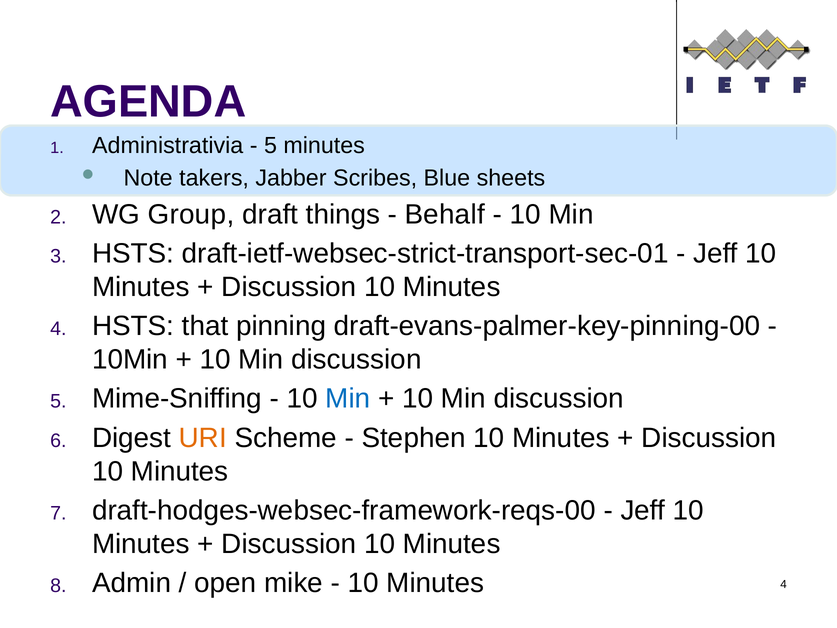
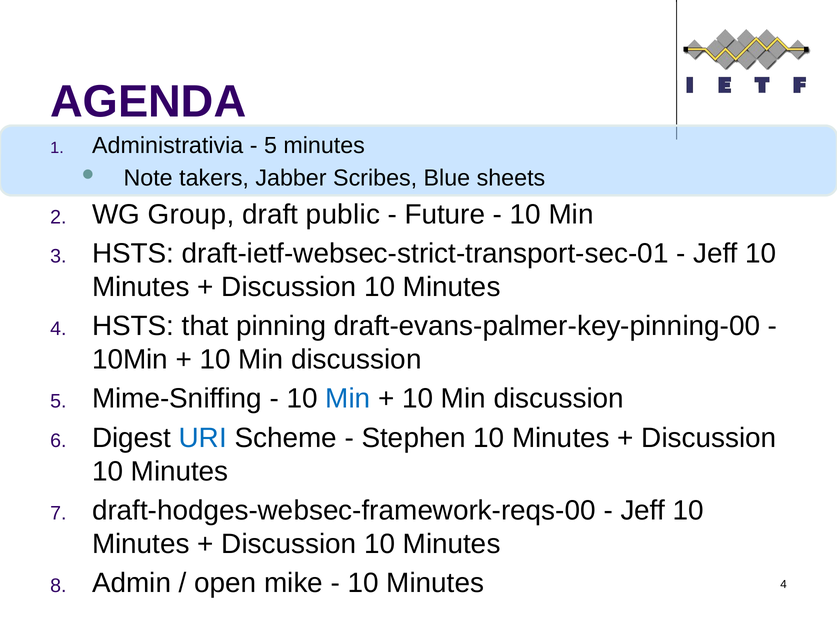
things: things -> public
Behalf: Behalf -> Future
URI colour: orange -> blue
